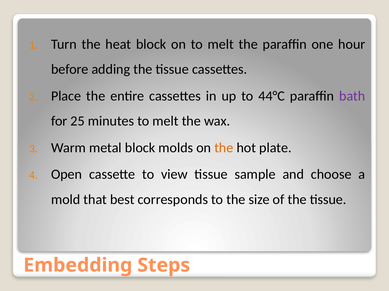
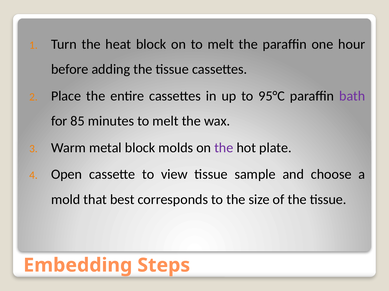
44°C: 44°C -> 95°C
25: 25 -> 85
the at (224, 148) colour: orange -> purple
